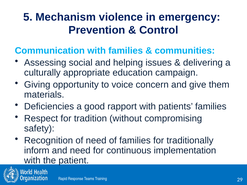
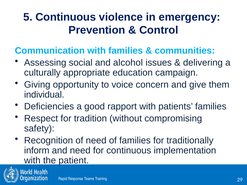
5 Mechanism: Mechanism -> Continuous
helping: helping -> alcohol
materials: materials -> individual
